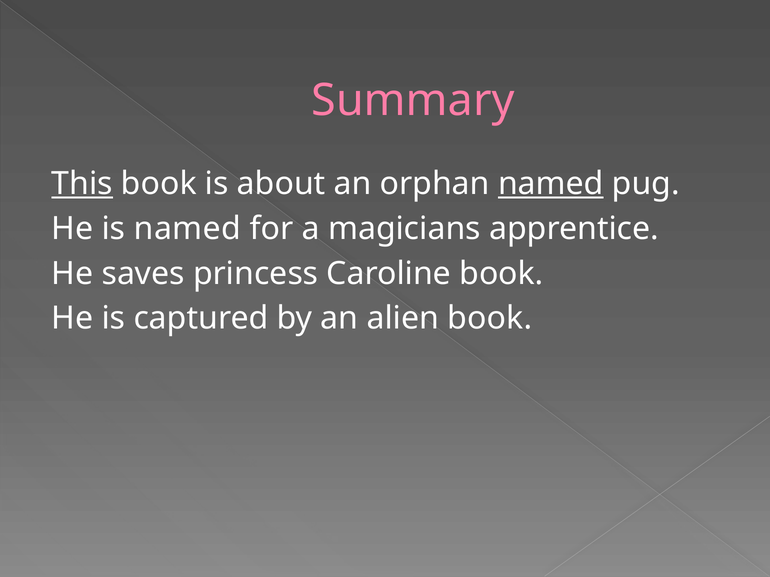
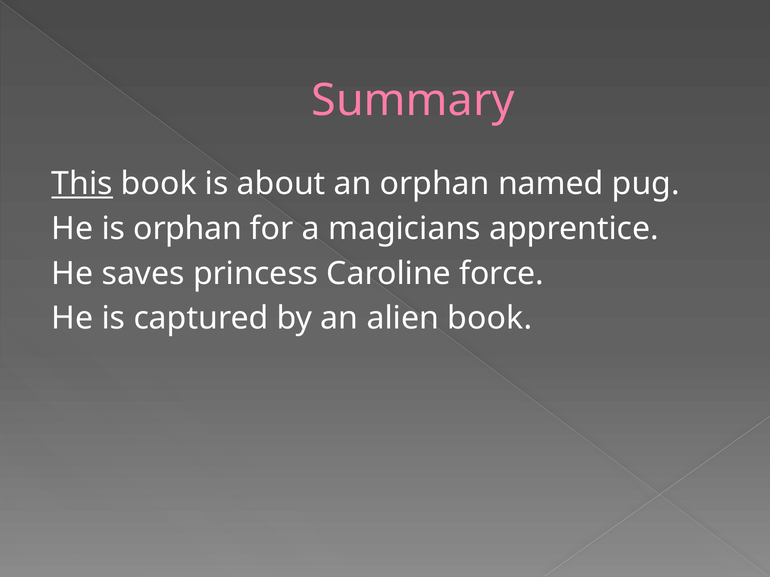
named at (551, 184) underline: present -> none
is named: named -> orphan
Caroline book: book -> force
